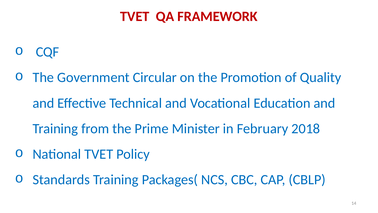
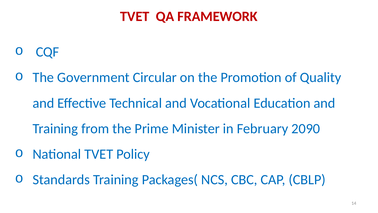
2018: 2018 -> 2090
